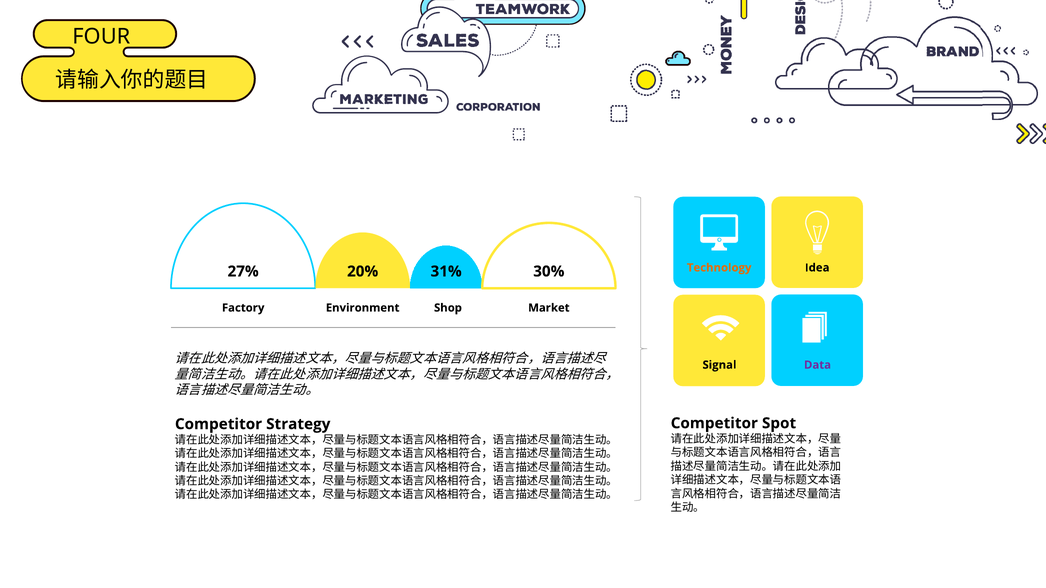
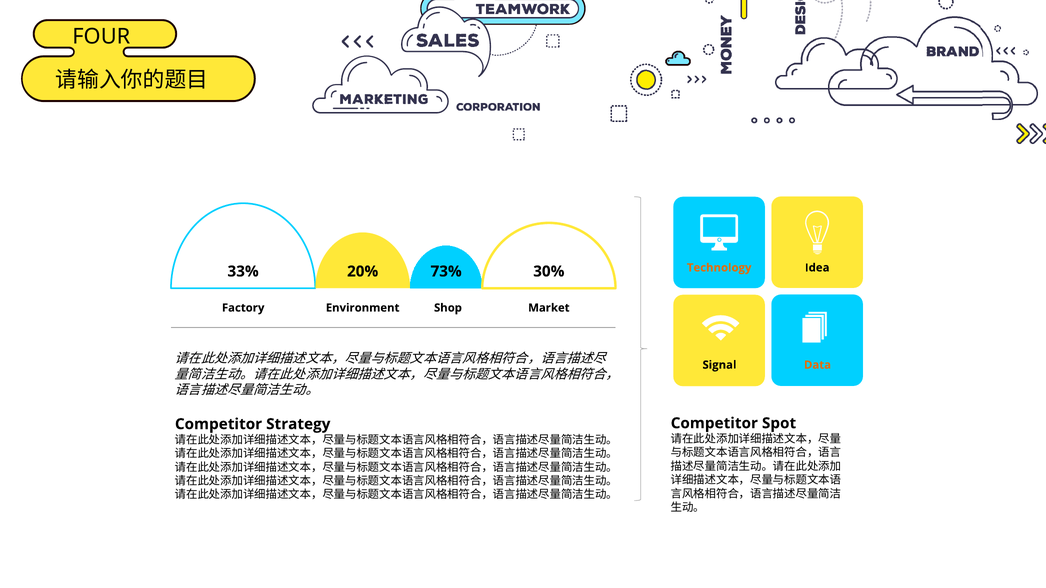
27%: 27% -> 33%
31%: 31% -> 73%
Data colour: purple -> orange
